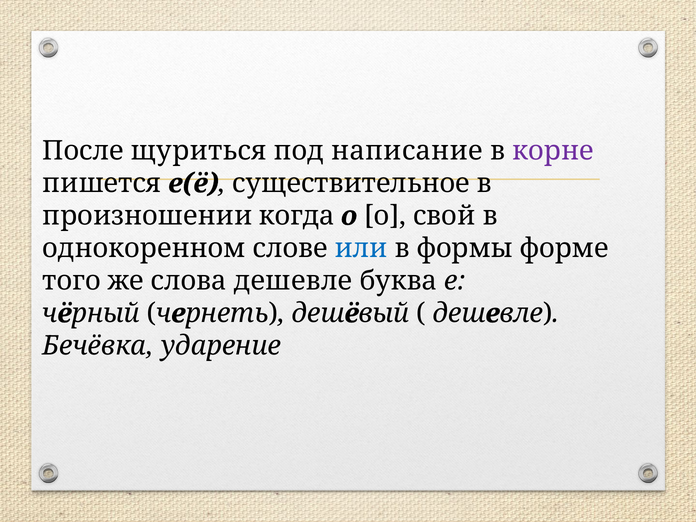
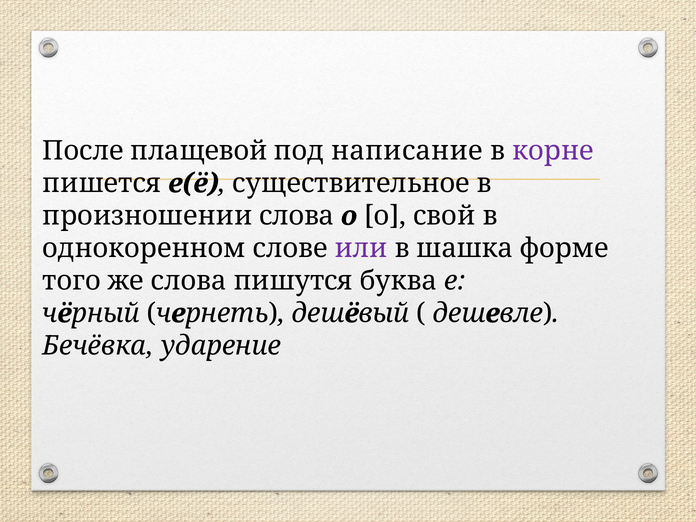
щуриться: щуриться -> плащевой
произношении когда: когда -> слова
или colour: blue -> purple
формы: формы -> шашка
слова дешевле: дешевле -> пишутся
